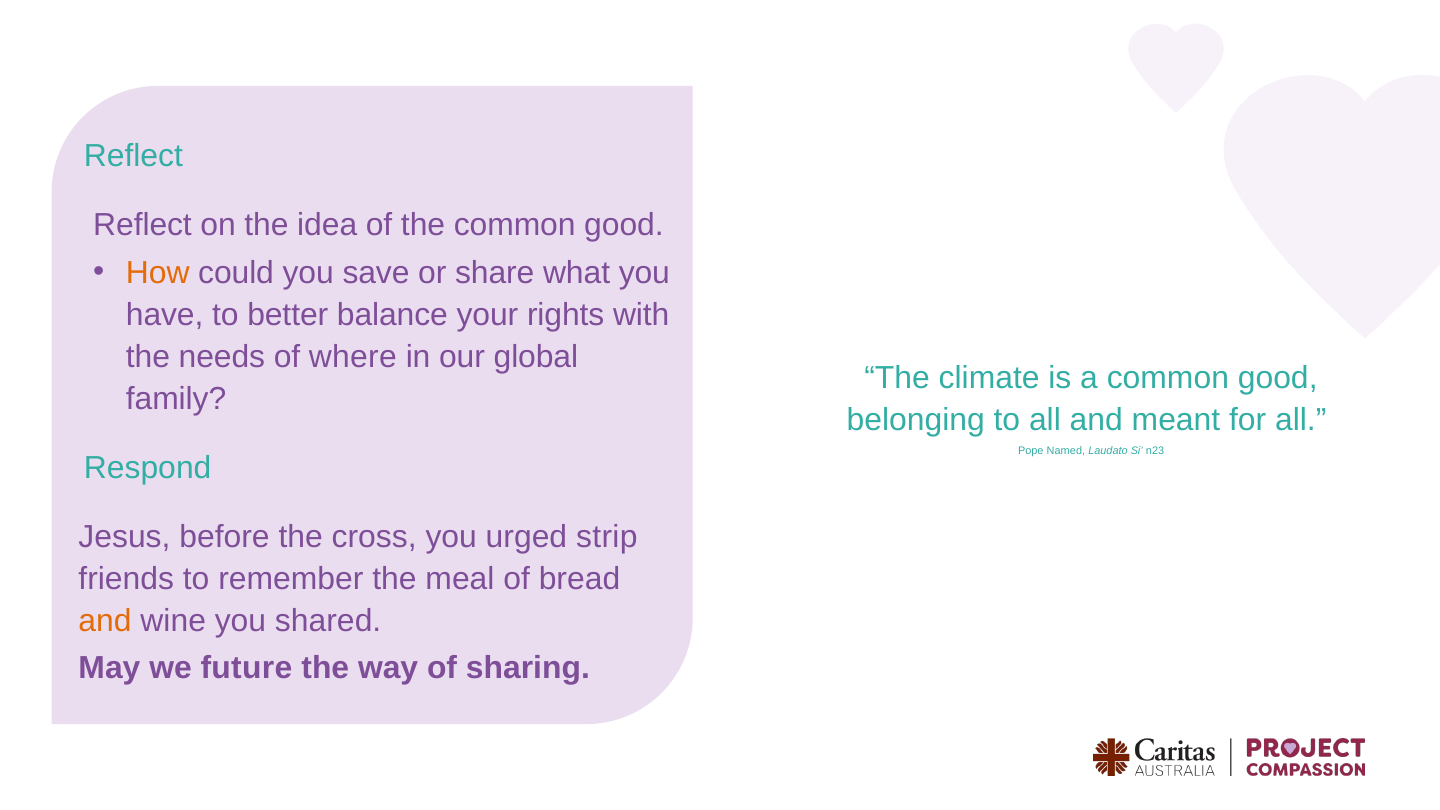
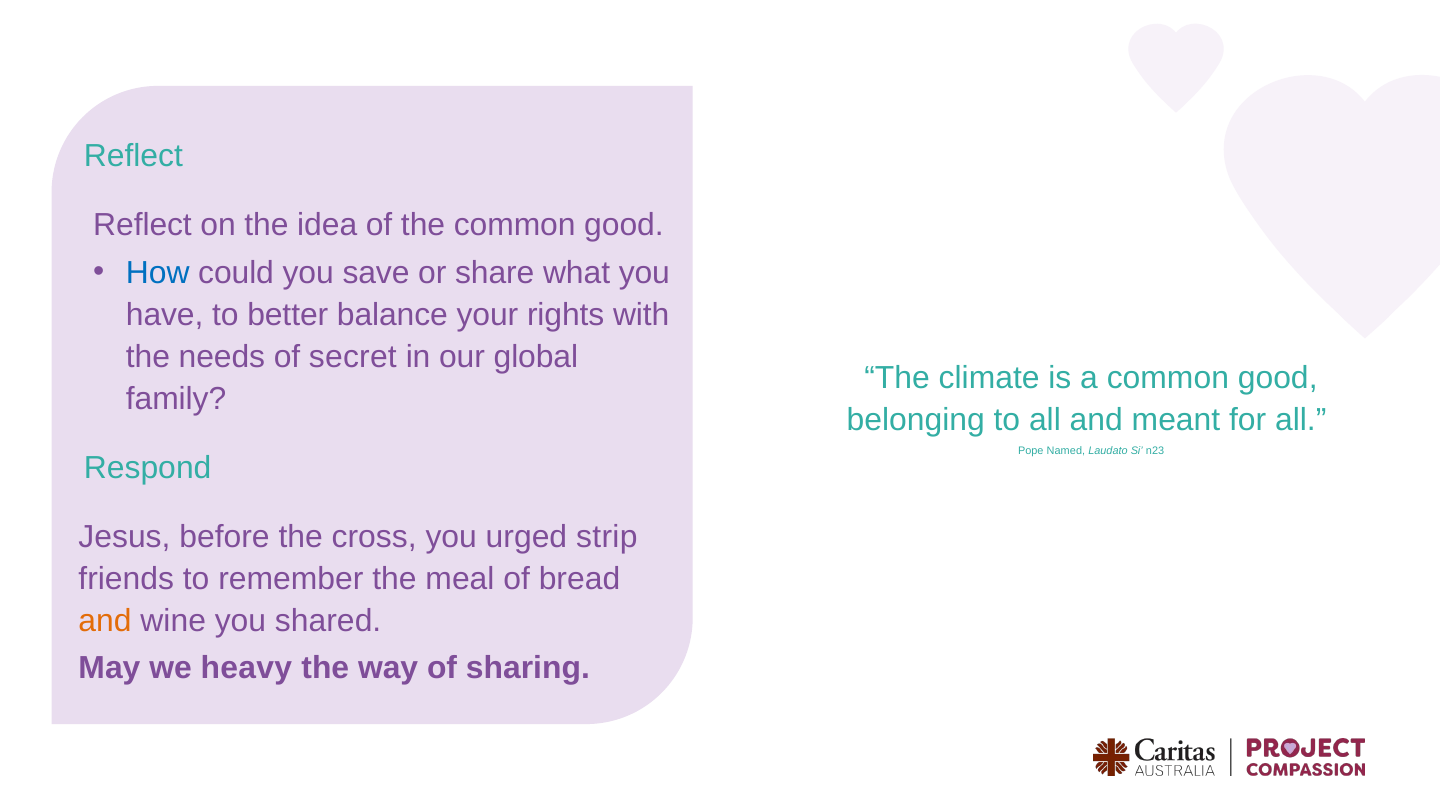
How colour: orange -> blue
where: where -> secret
future: future -> heavy
